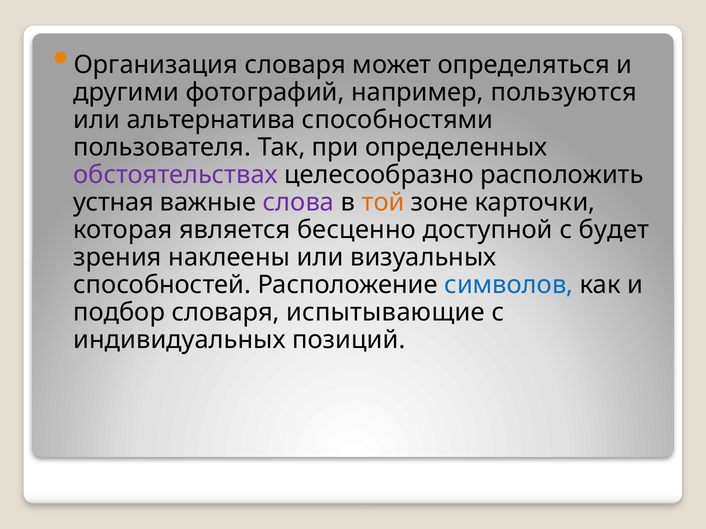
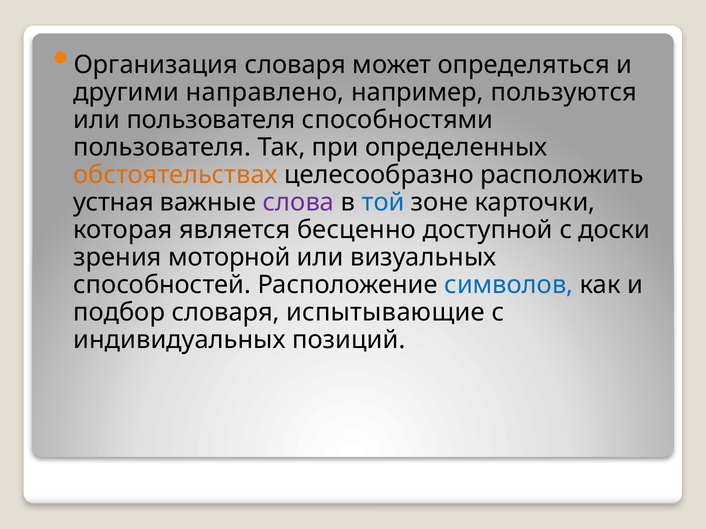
фотографий: фотографий -> направлено
или альтернатива: альтернатива -> пользователя
обстоятельствах colour: purple -> orange
той colour: orange -> blue
будет: будет -> доски
наклеены: наклеены -> моторной
